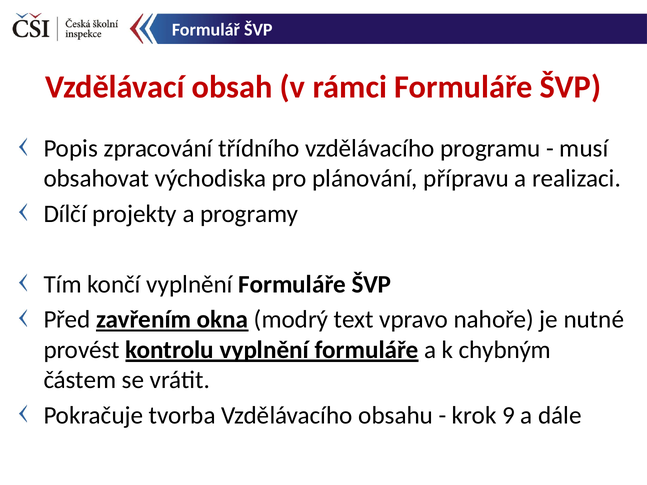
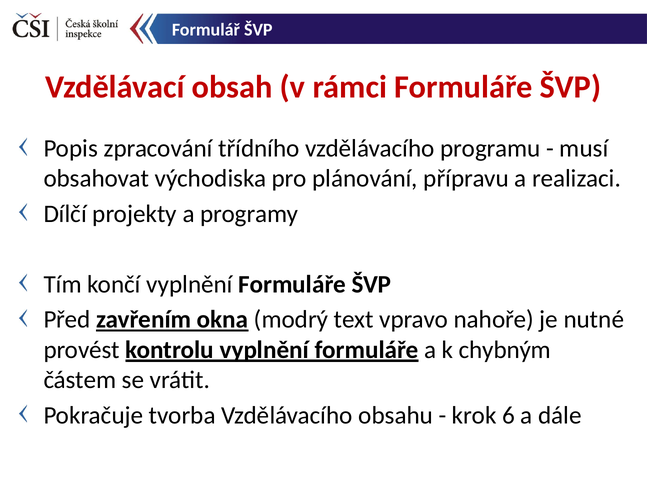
9: 9 -> 6
